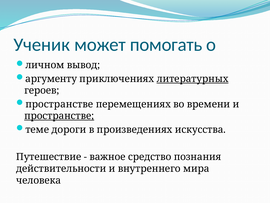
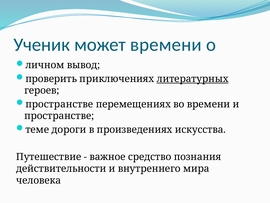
может помогать: помогать -> времени
аргументу: аргументу -> проверить
пространстве at (59, 116) underline: present -> none
